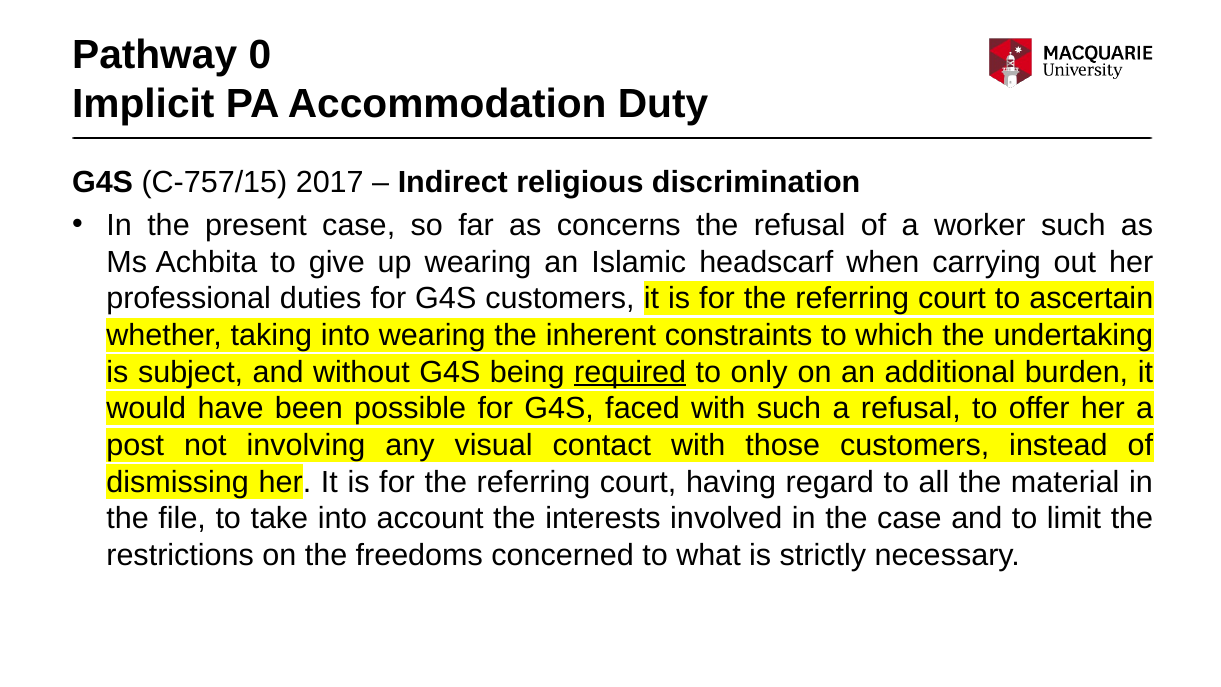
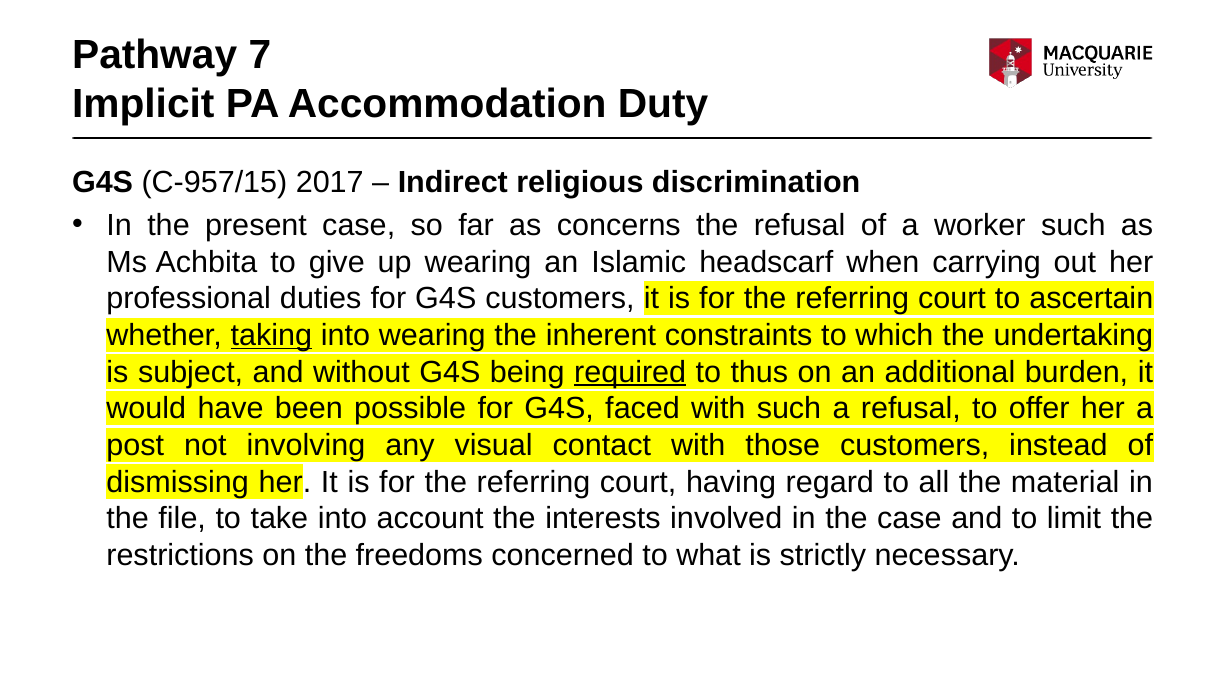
0: 0 -> 7
C‑757/15: C‑757/15 -> C‑957/15
taking underline: none -> present
only: only -> thus
